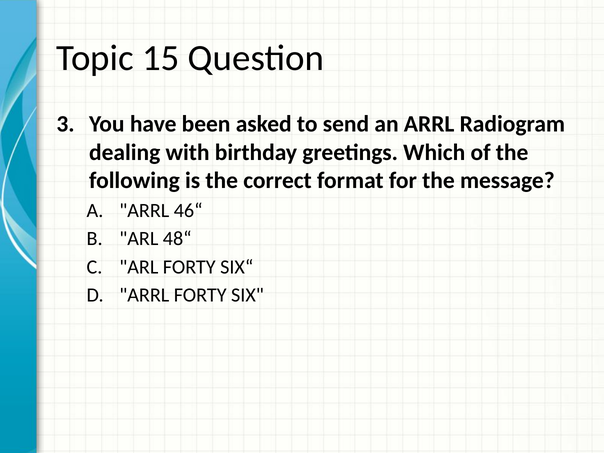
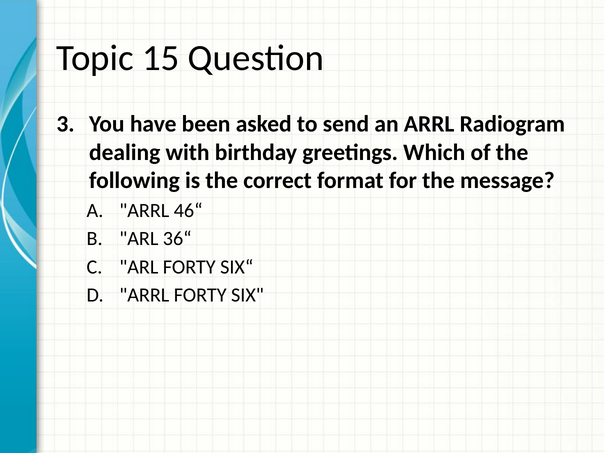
48“: 48“ -> 36“
